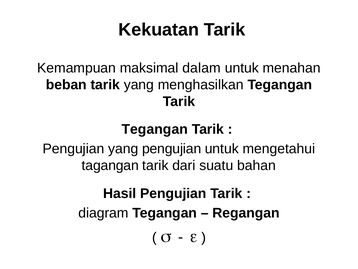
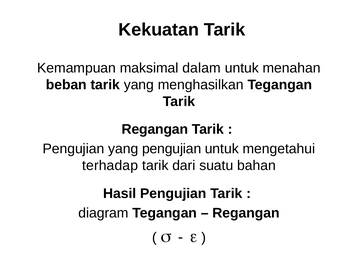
Tegangan at (155, 129): Tegangan -> Regangan
tagangan: tagangan -> terhadap
